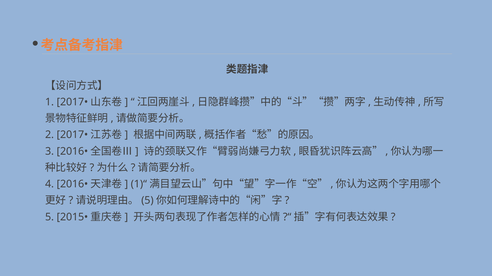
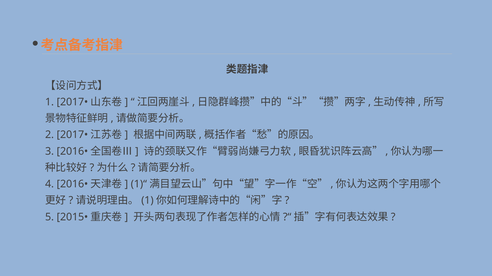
5 at (147, 200): 5 -> 1
